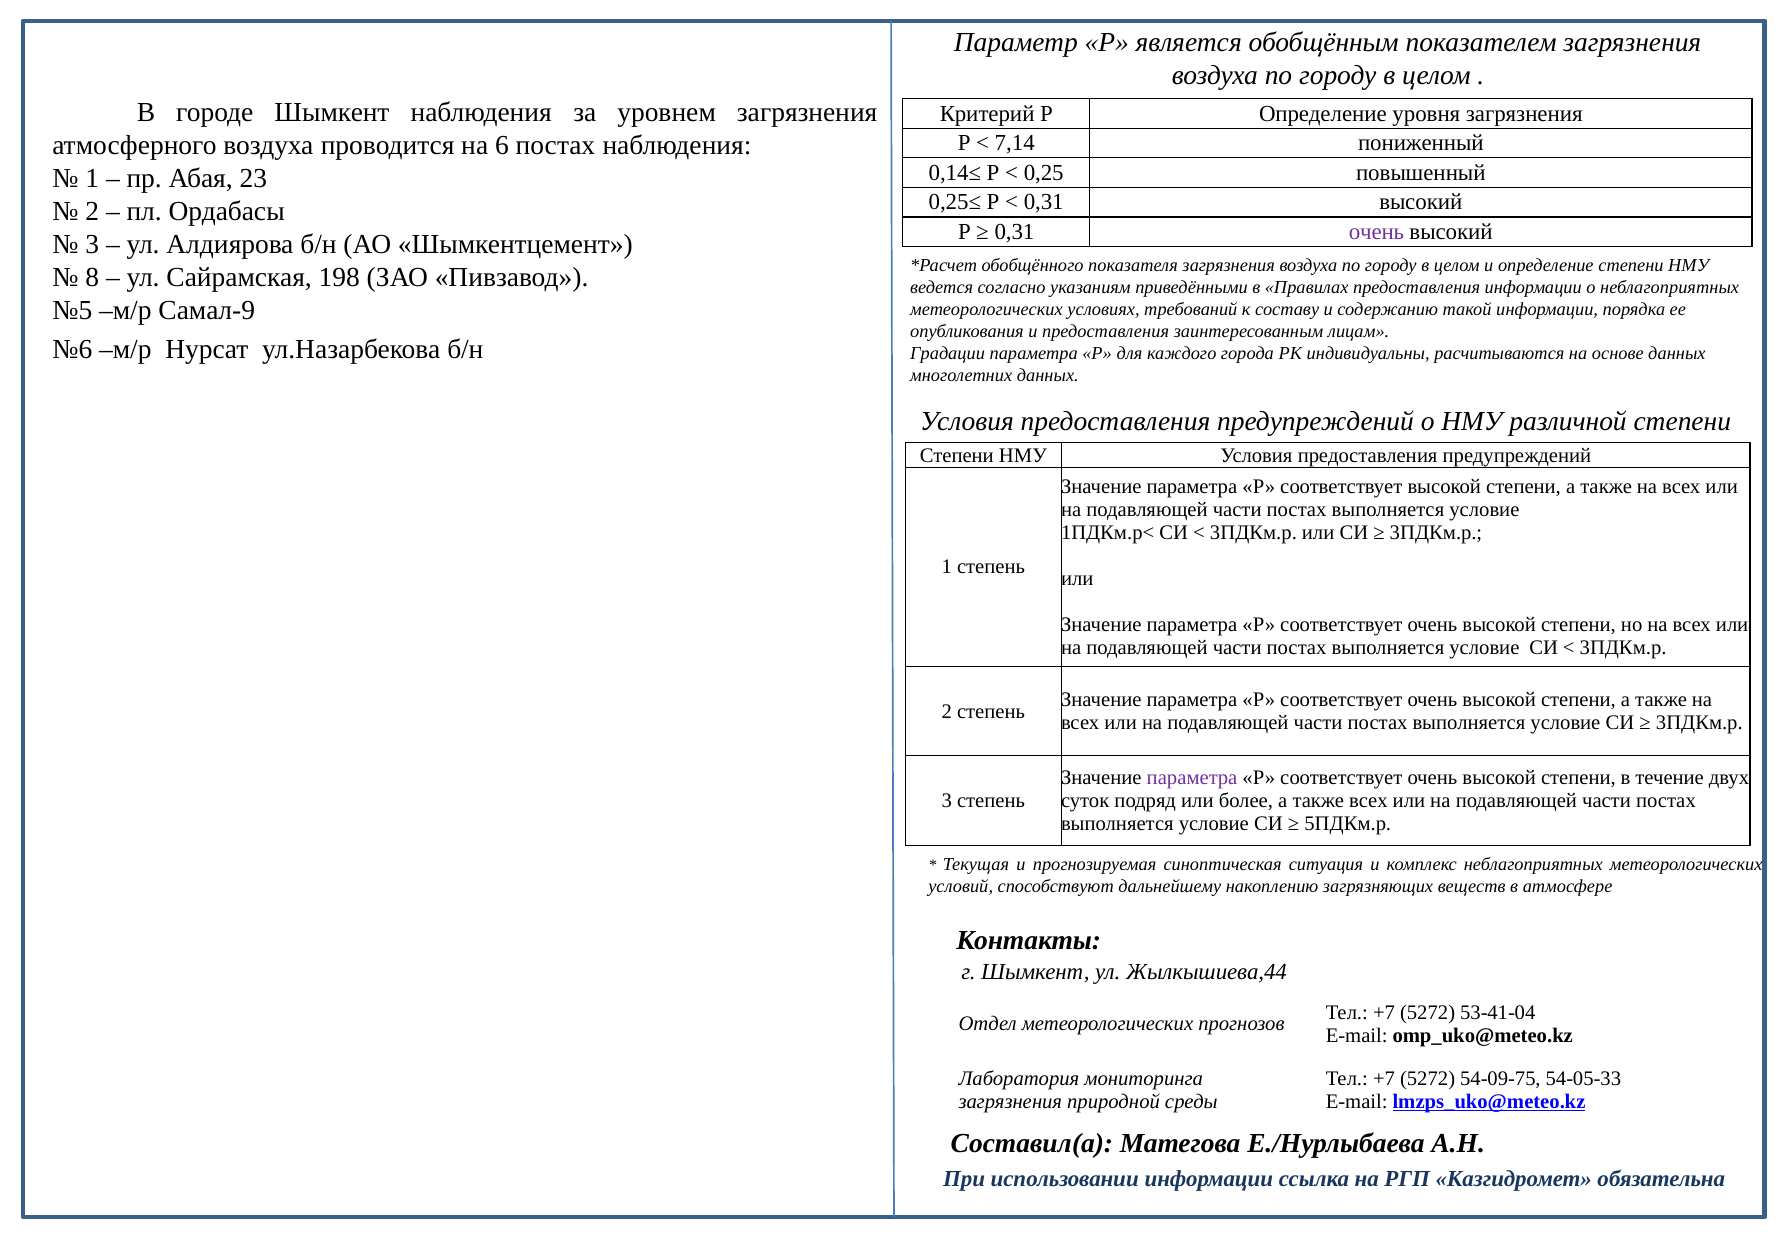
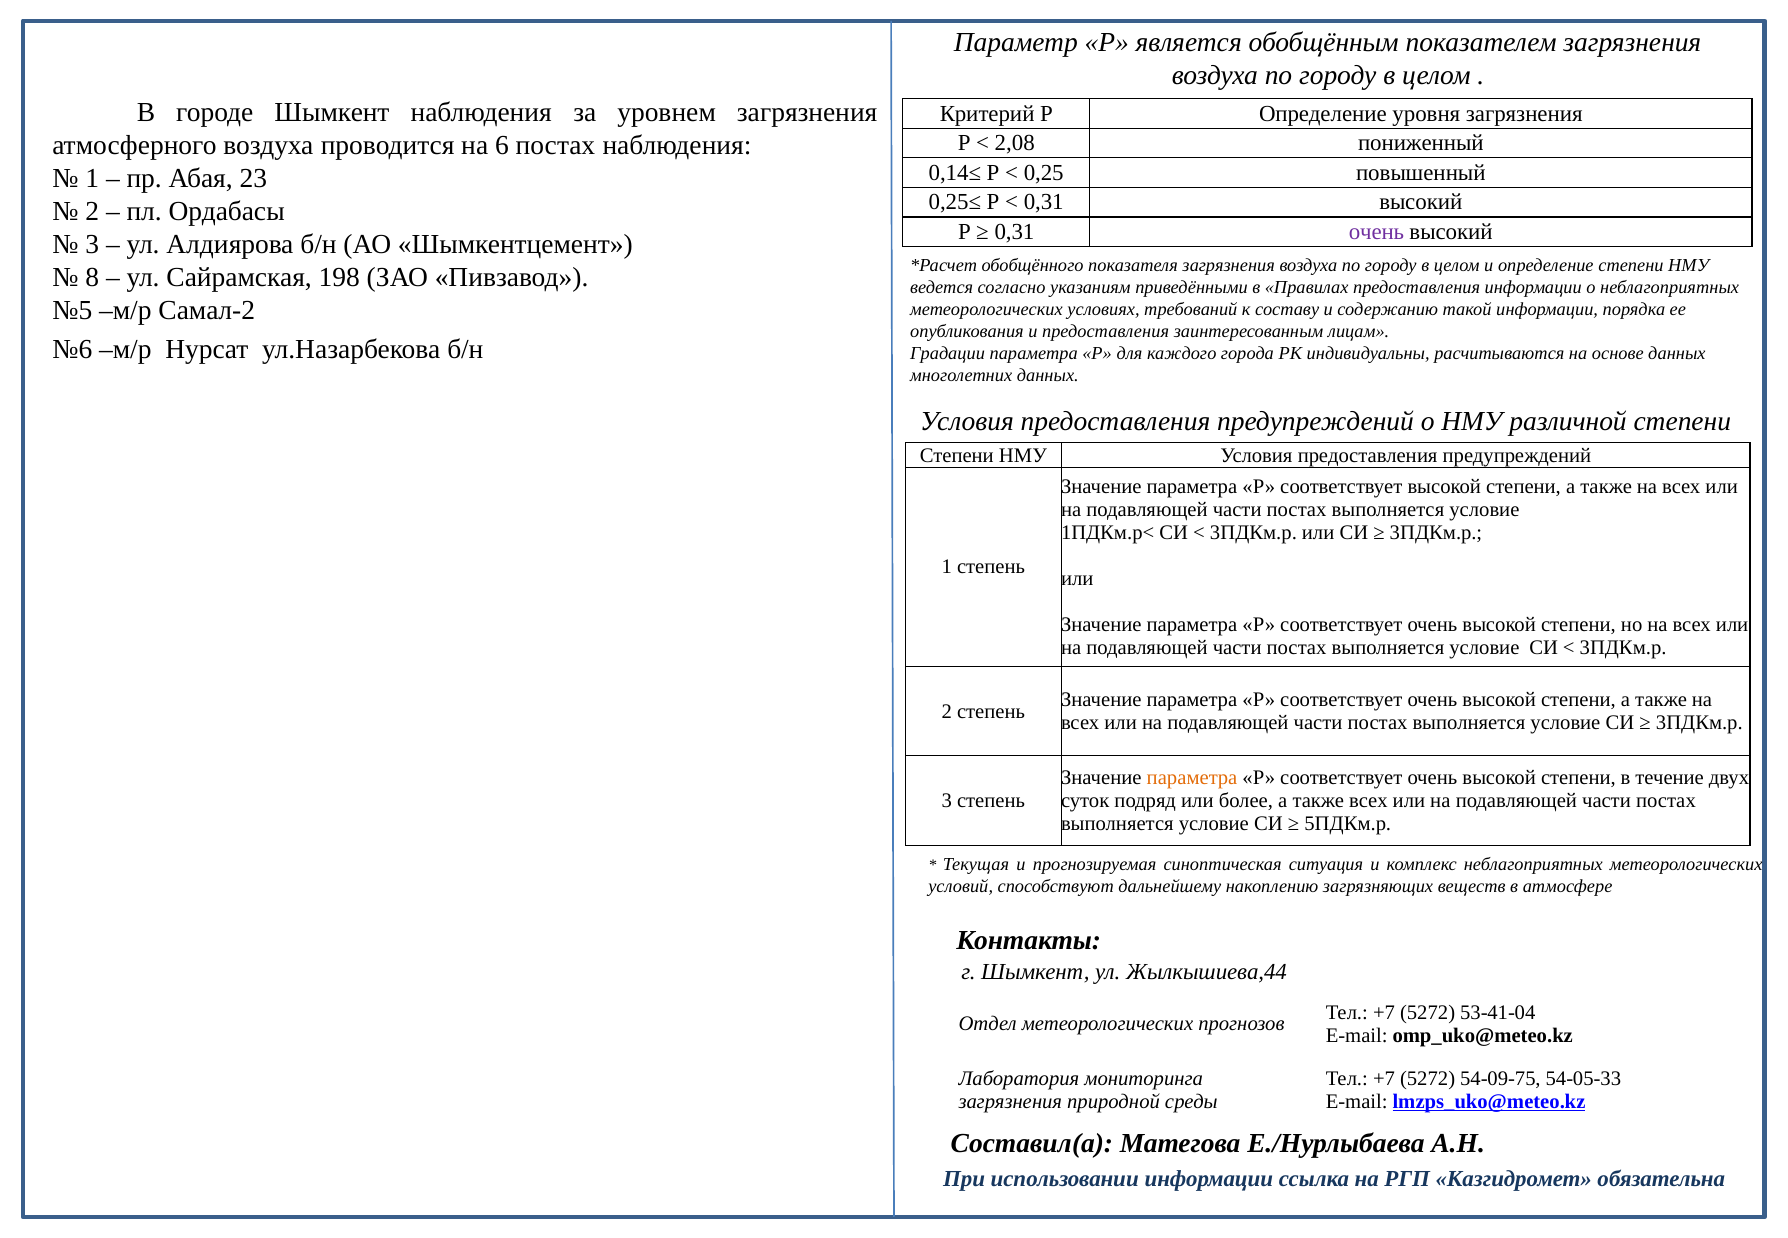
7,14: 7,14 -> 2,08
Самал-9: Самал-9 -> Самал-2
параметра at (1192, 778) colour: purple -> orange
